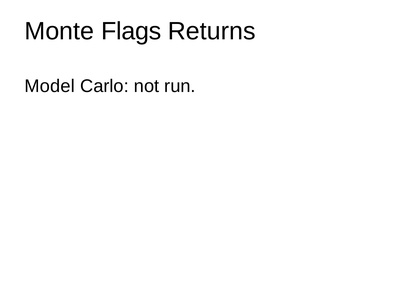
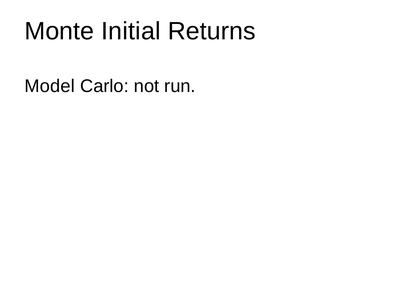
Flags: Flags -> Initial
